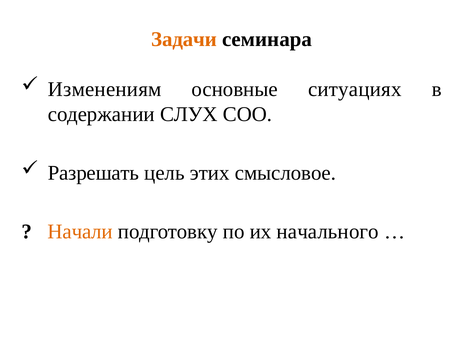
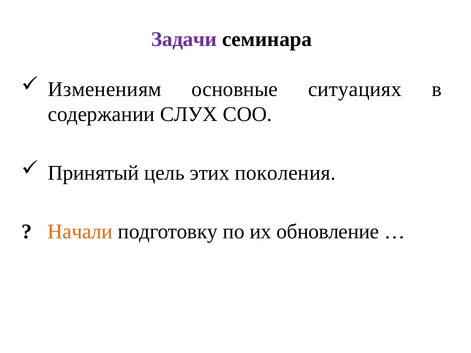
Задачи colour: orange -> purple
Разрешать: Разрешать -> Принятый
смысловое: смысловое -> поколения
начального: начального -> обновление
